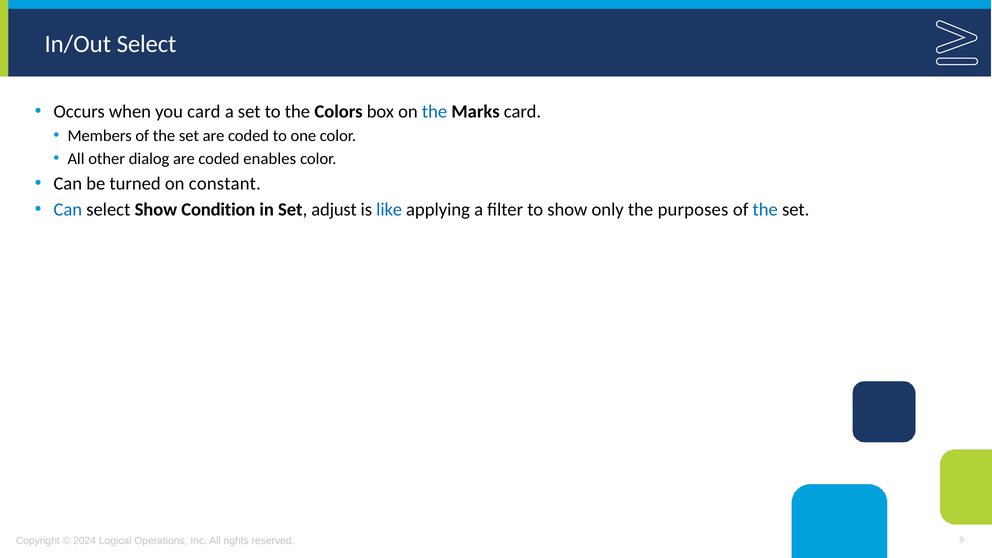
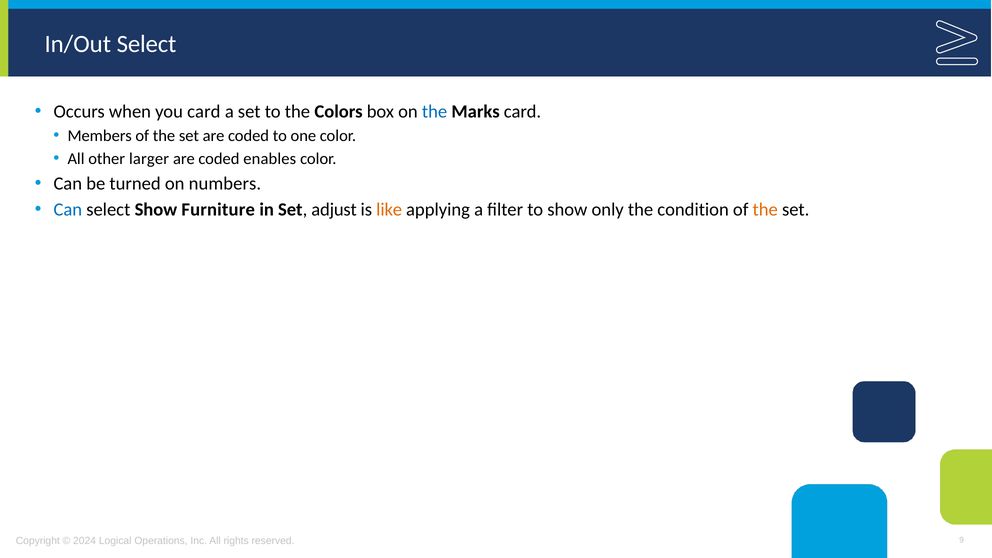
dialog: dialog -> larger
constant: constant -> numbers
Condition: Condition -> Furniture
like colour: blue -> orange
purposes: purposes -> condition
the at (765, 210) colour: blue -> orange
